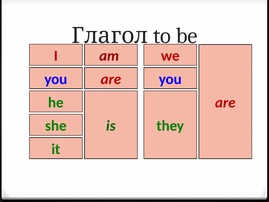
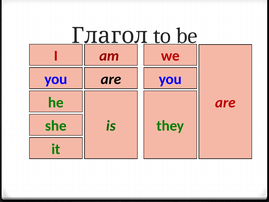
are at (111, 79) colour: red -> black
